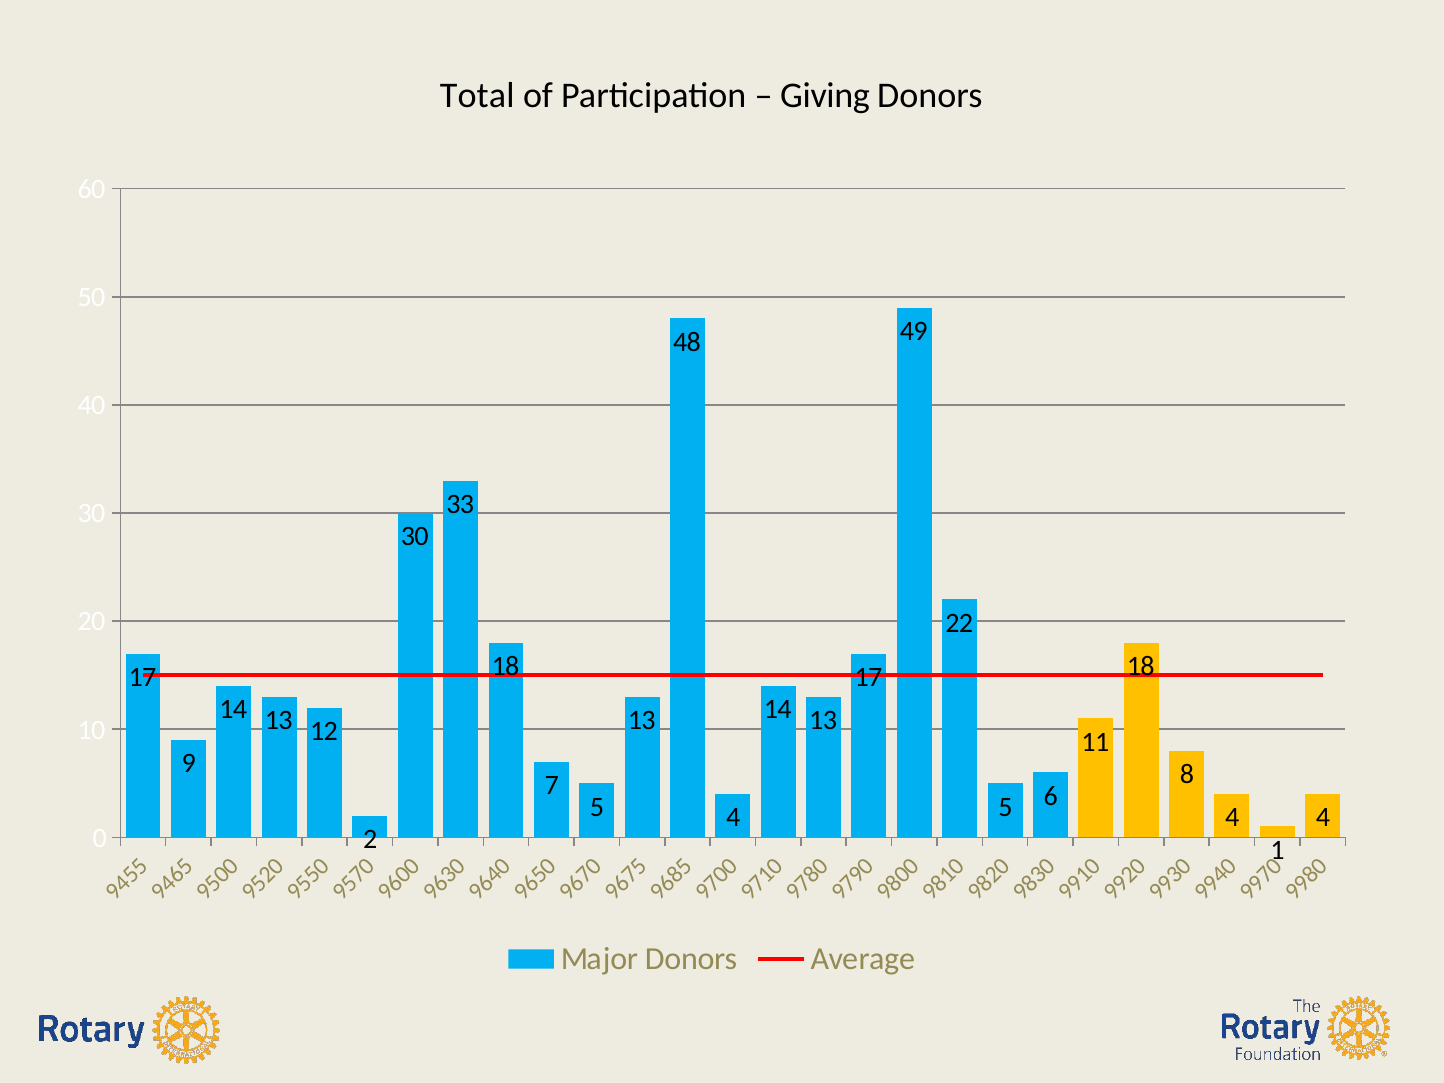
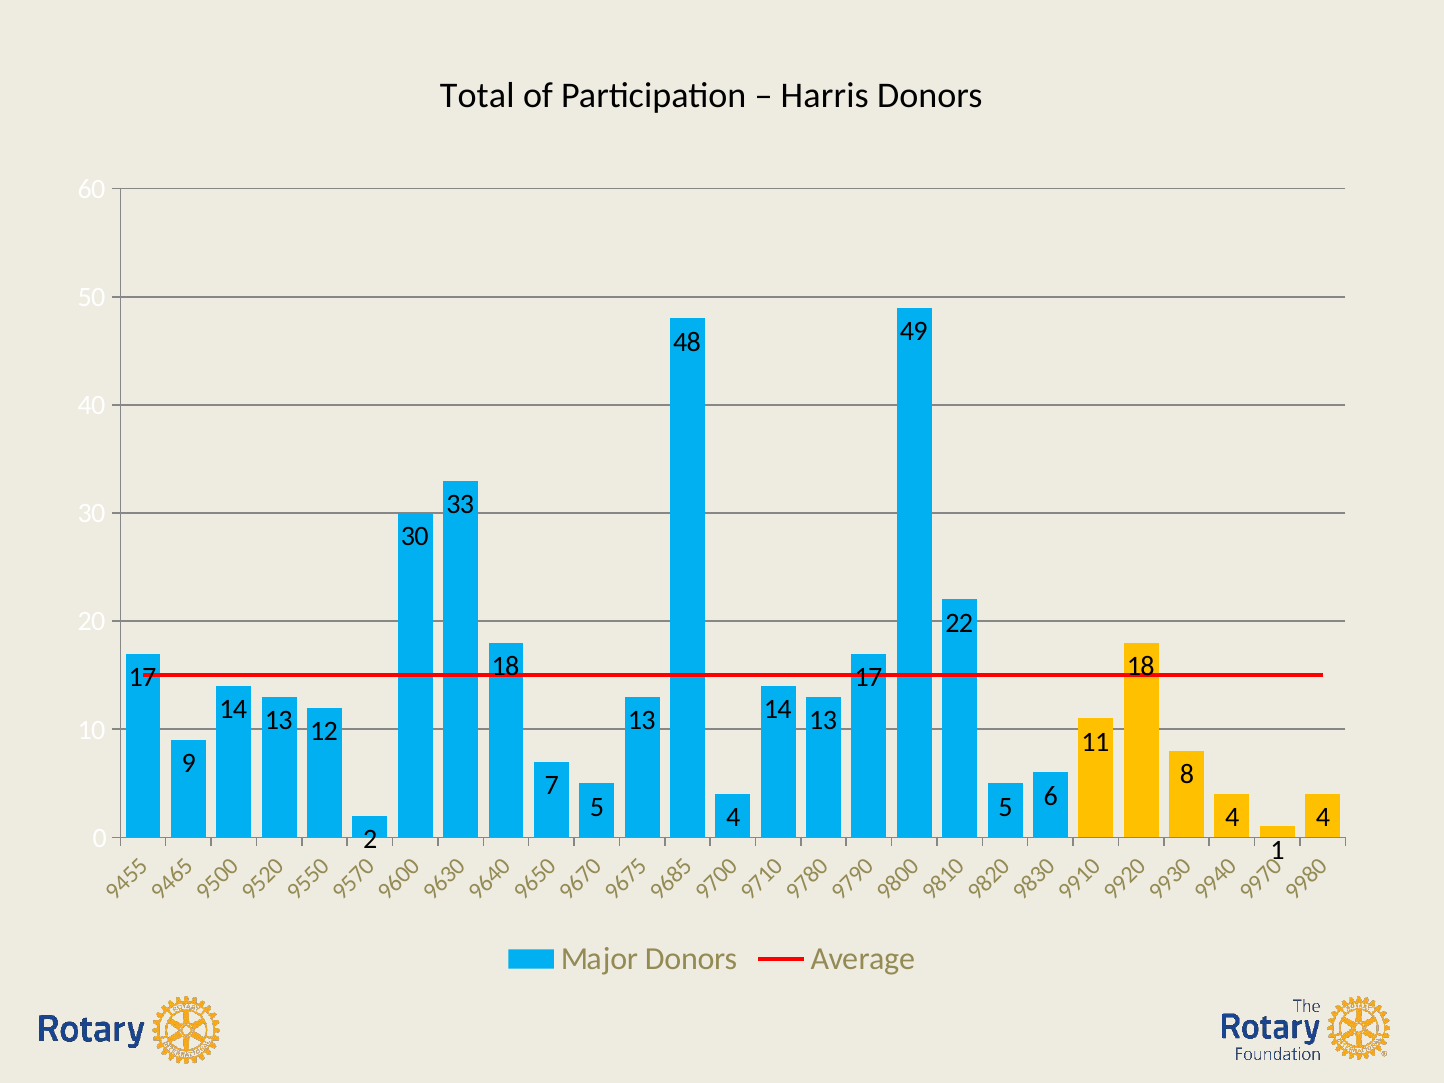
Giving: Giving -> Harris
